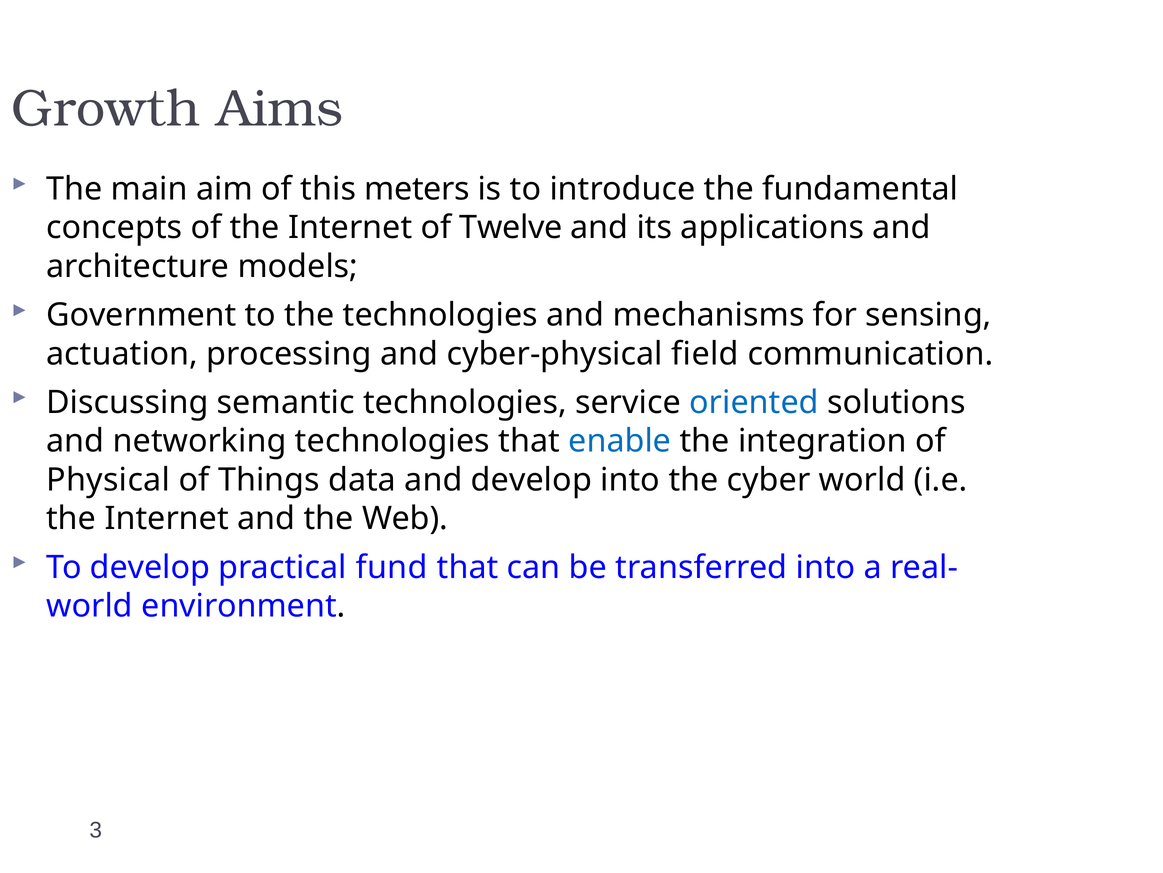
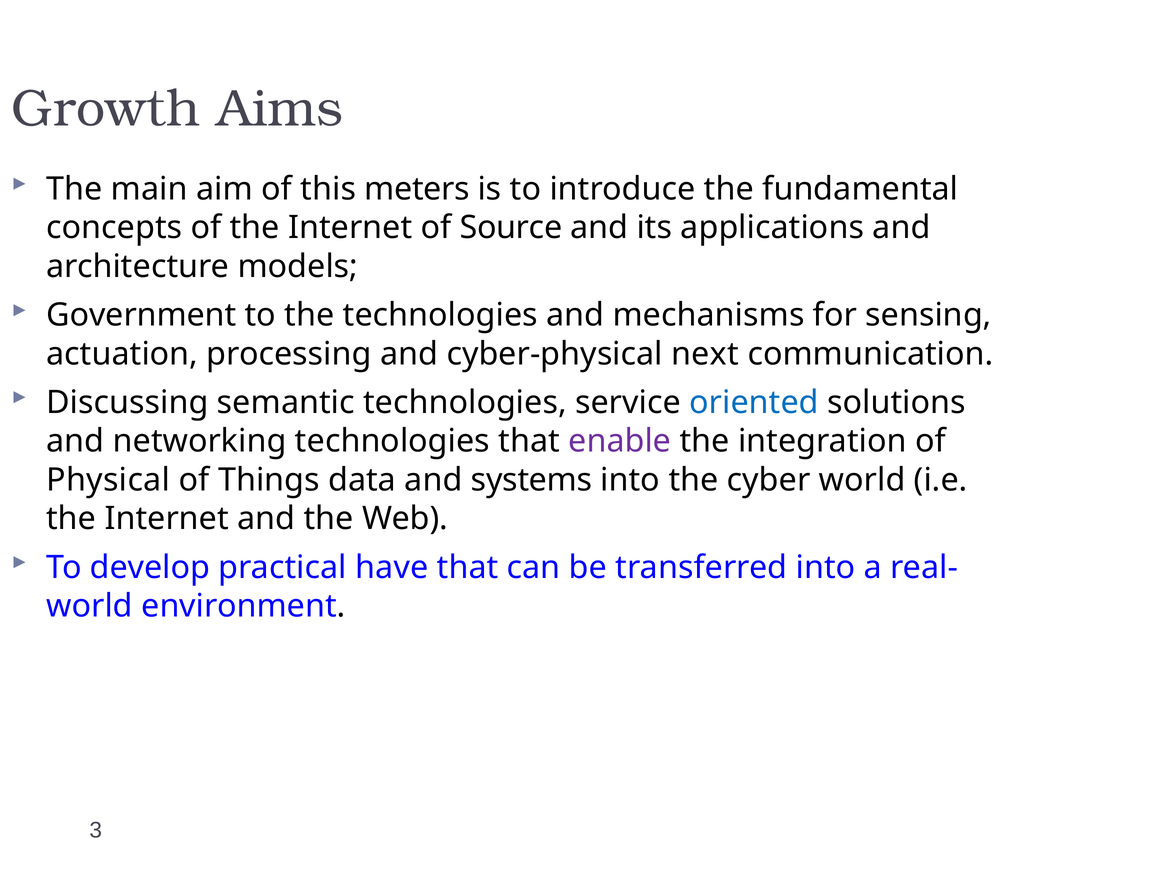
Twelve: Twelve -> Source
field: field -> next
enable colour: blue -> purple
and develop: develop -> systems
fund: fund -> have
